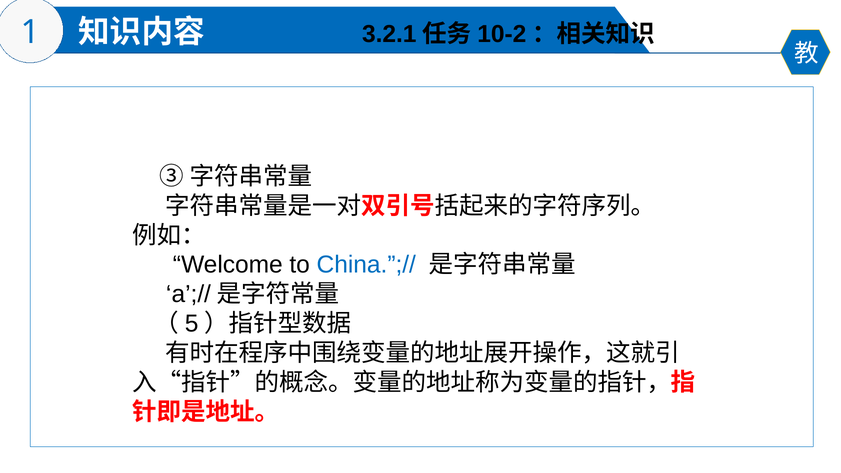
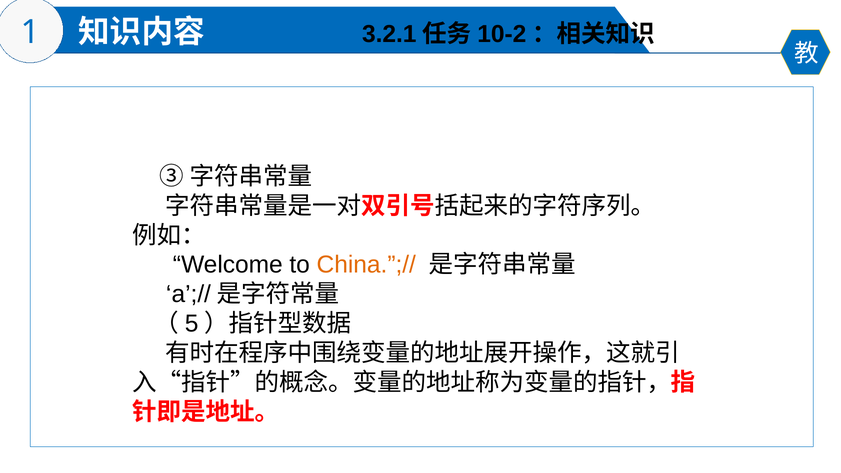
China.”;// colour: blue -> orange
